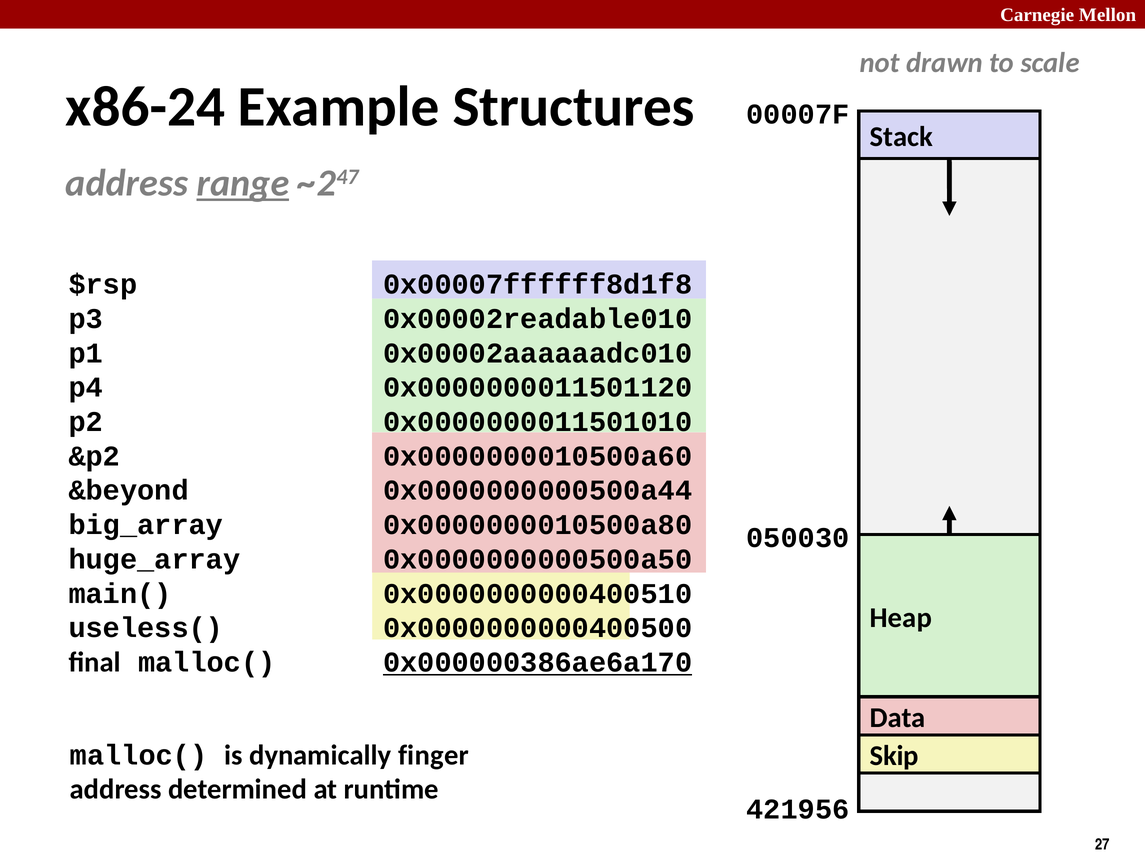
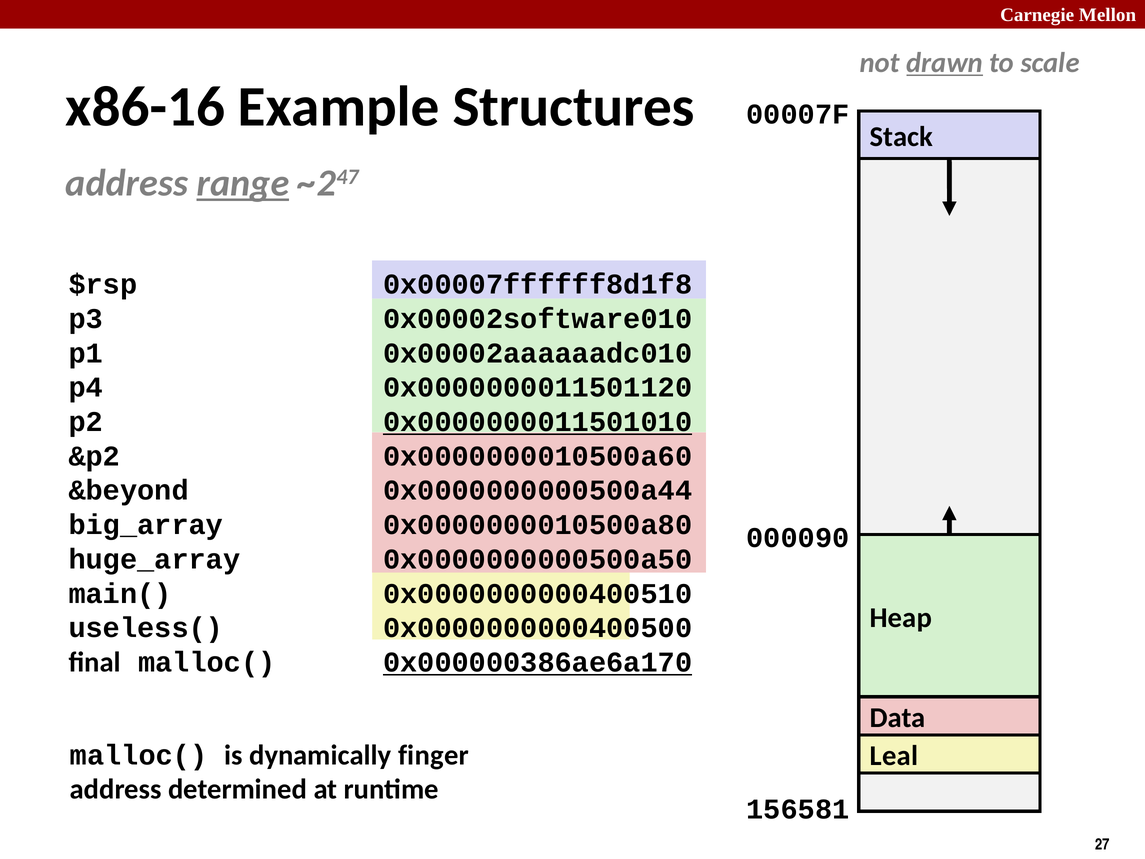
drawn underline: none -> present
x86-24: x86-24 -> x86-16
0x00002readable010: 0x00002readable010 -> 0x00002software010
0x0000000011501010 underline: none -> present
050030: 050030 -> 000090
Skip: Skip -> Leal
421956: 421956 -> 156581
